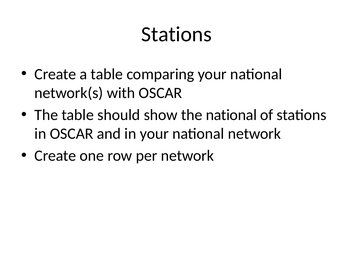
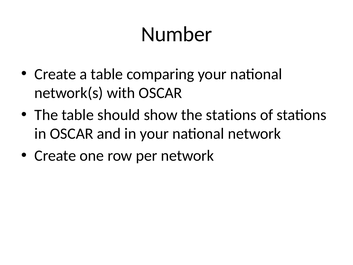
Stations at (176, 34): Stations -> Number
the national: national -> stations
